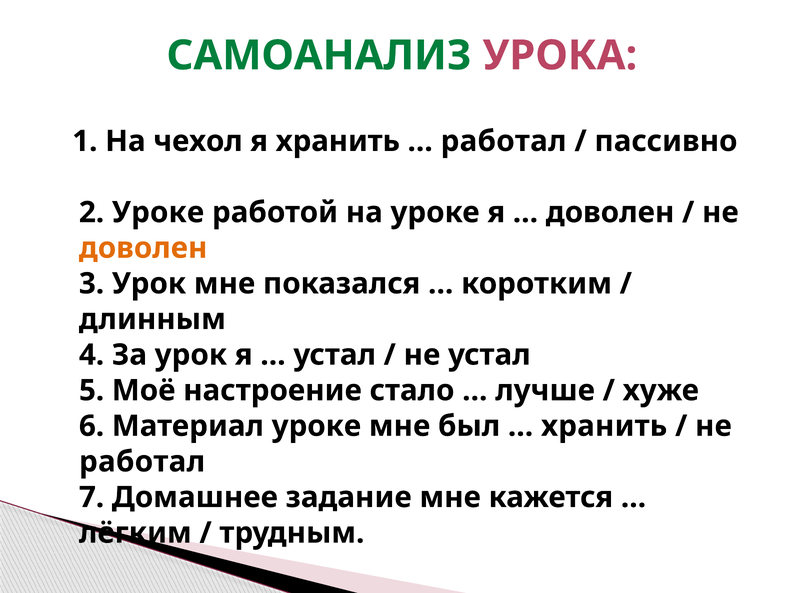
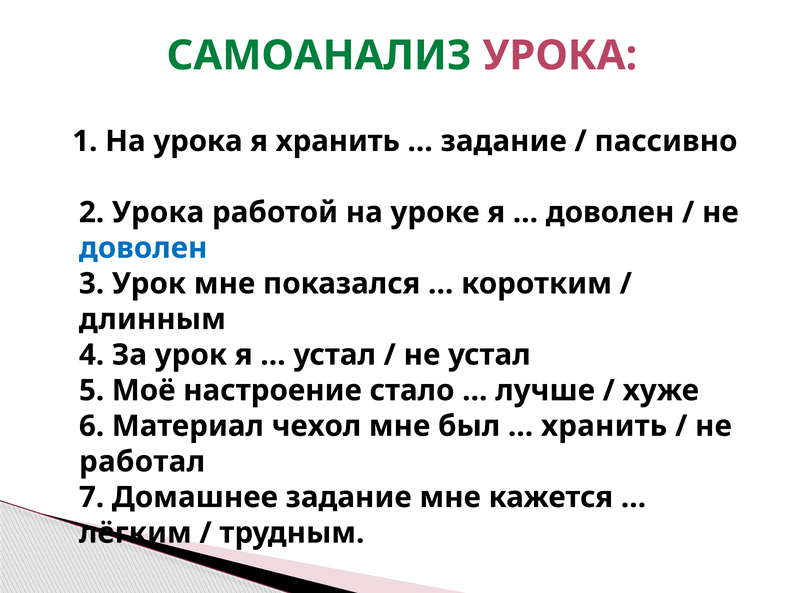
На чехол: чехол -> урока
работал at (504, 141): работал -> задание
2 Уроке: Уроке -> Урока
доволен at (143, 248) colour: orange -> blue
Материал уроке: уроке -> чехол
